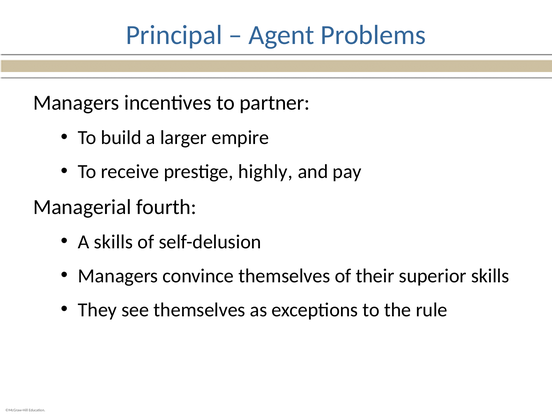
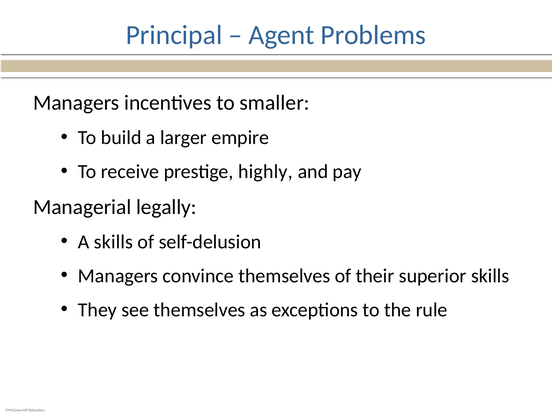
partner: partner -> smaller
fourth: fourth -> legally
